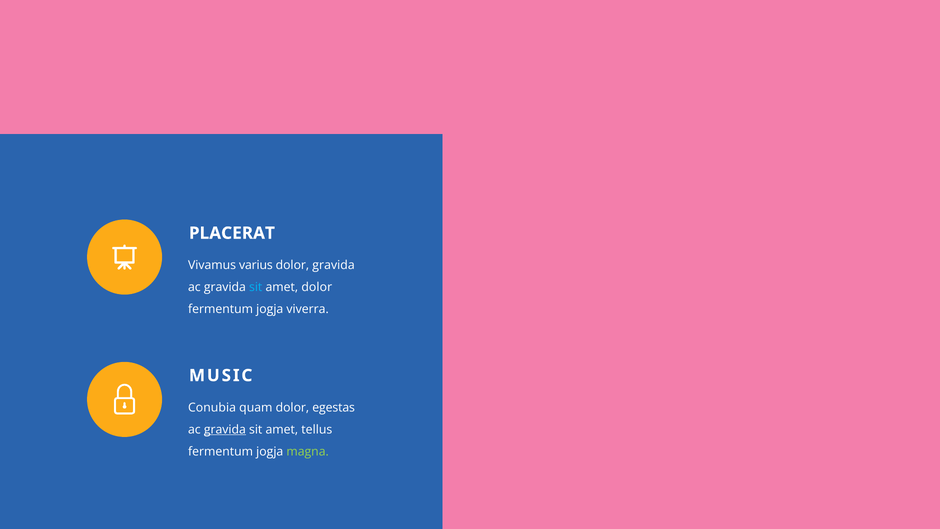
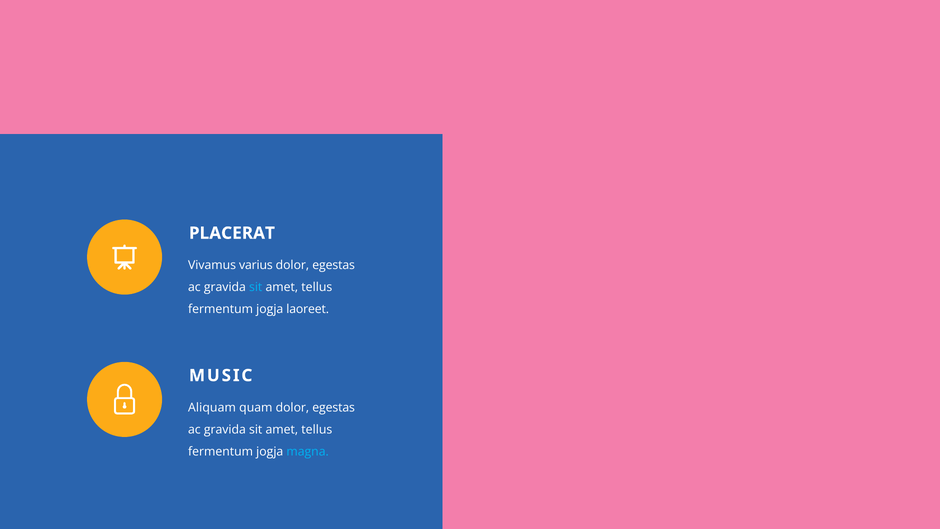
gravida at (334, 265): gravida -> egestas
dolor at (317, 287): dolor -> tellus
viverra: viverra -> laoreet
Conubia: Conubia -> Aliquam
gravida at (225, 429) underline: present -> none
magna colour: light green -> light blue
